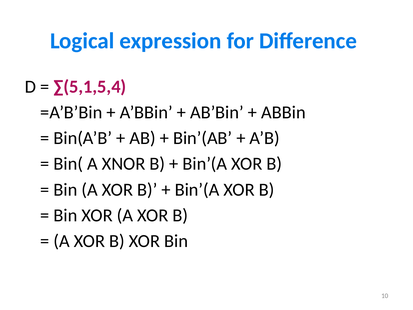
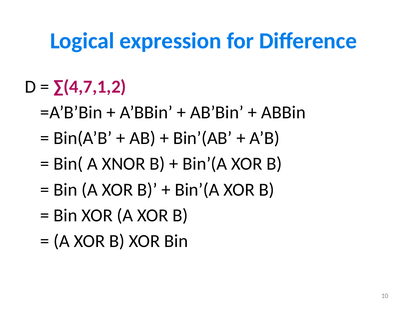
∑(5,1,5,4: ∑(5,1,5,4 -> ∑(4,7,1,2
